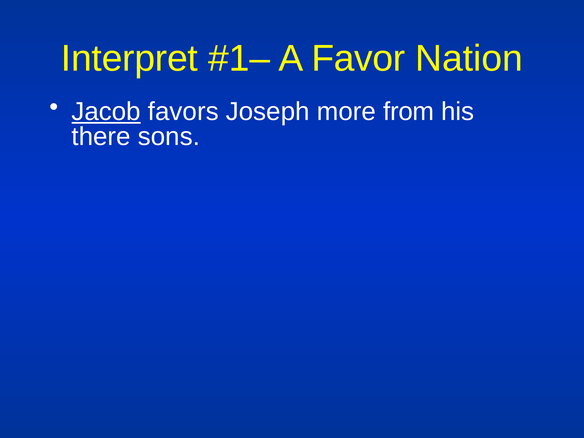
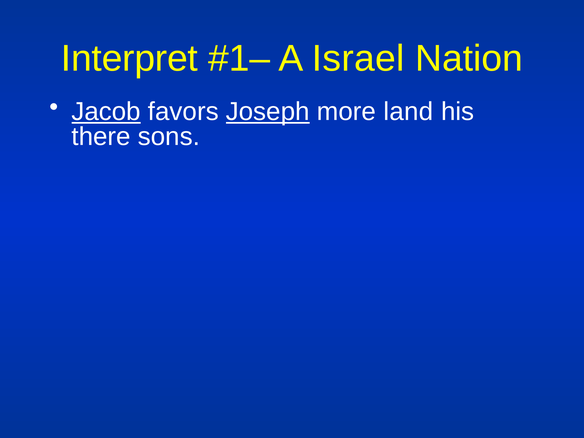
Favor: Favor -> Israel
Joseph underline: none -> present
from: from -> land
